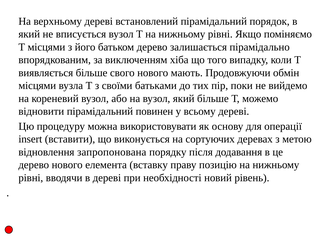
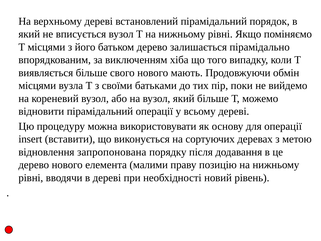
пірамідальний повинен: повинен -> операції
вставку: вставку -> малими
